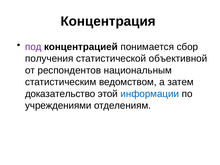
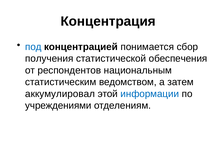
под colour: purple -> blue
объективной: объективной -> обеспечения
доказательство: доказательство -> аккумулировал
